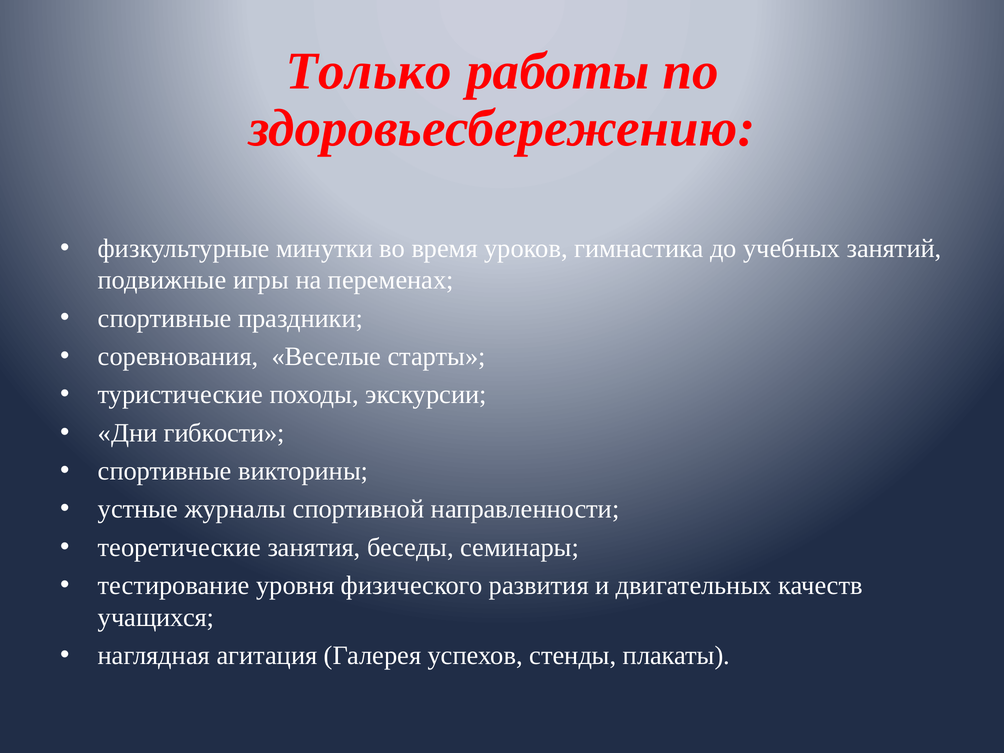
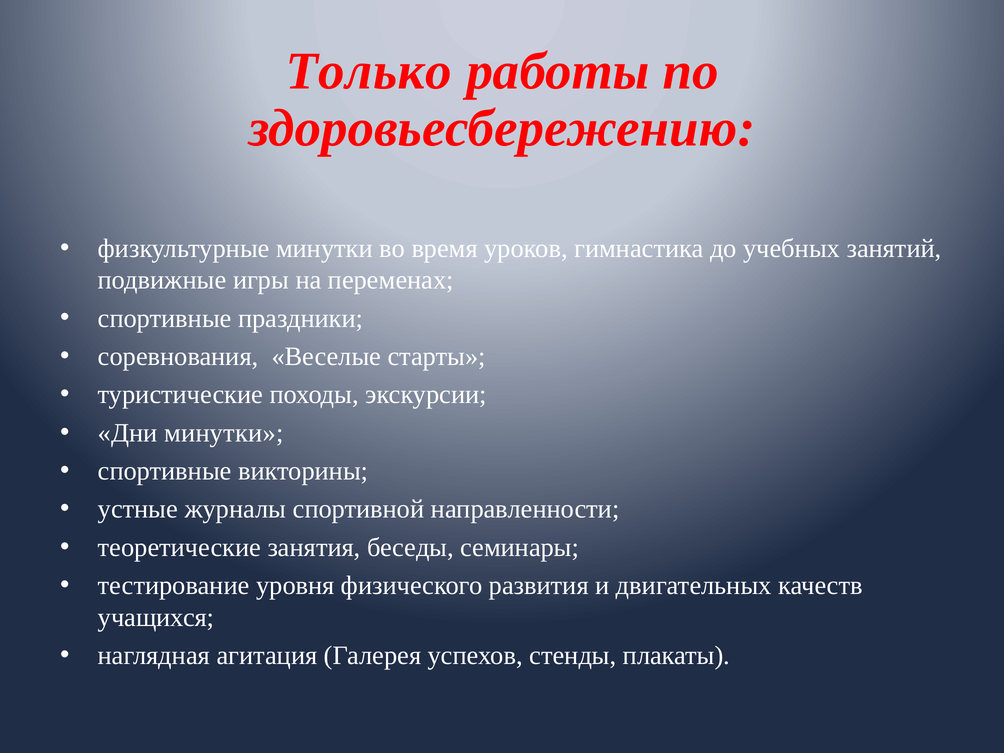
Дни гибкости: гибкости -> минутки
